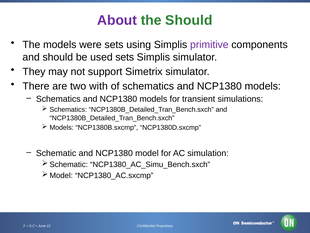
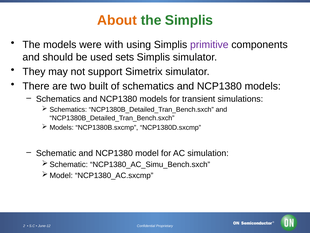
About colour: purple -> orange
the Should: Should -> Simplis
were sets: sets -> with
with: with -> built
